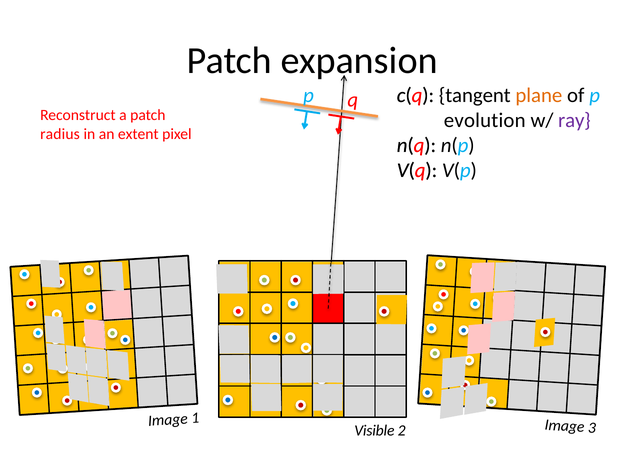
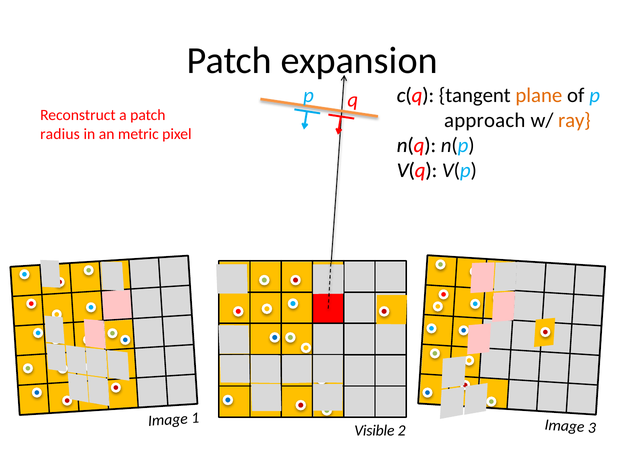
evolution: evolution -> approach
ray colour: purple -> orange
extent: extent -> metric
